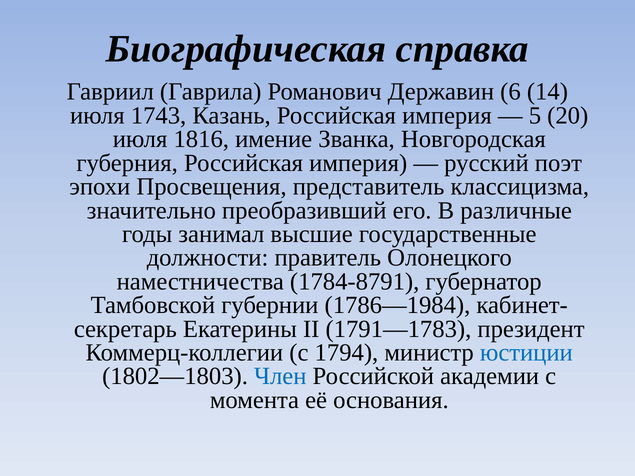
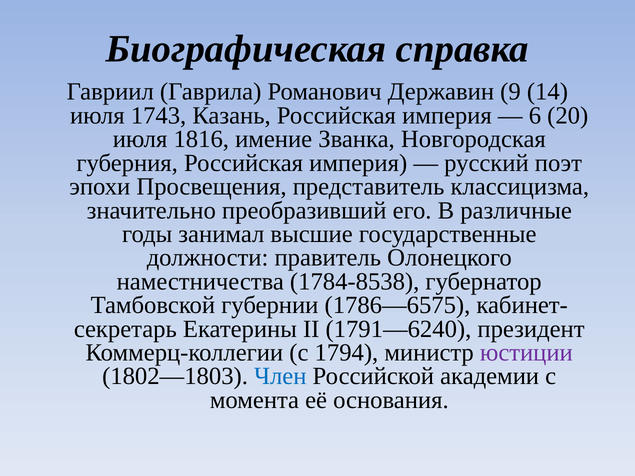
6: 6 -> 9
5: 5 -> 6
1784-8791: 1784-8791 -> 1784-8538
1786—1984: 1786—1984 -> 1786—6575
1791—1783: 1791—1783 -> 1791—6240
юстиции colour: blue -> purple
